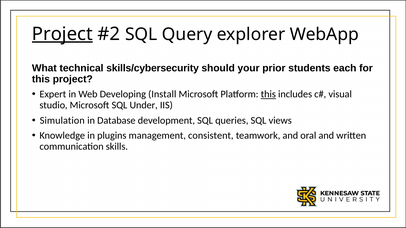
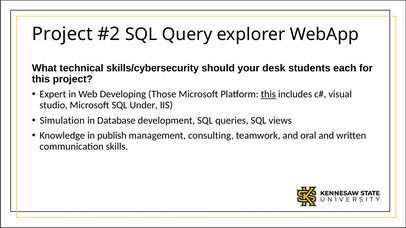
Project at (62, 34) underline: present -> none
prior: prior -> desk
Install: Install -> Those
plugins: plugins -> publish
consistent: consistent -> consulting
